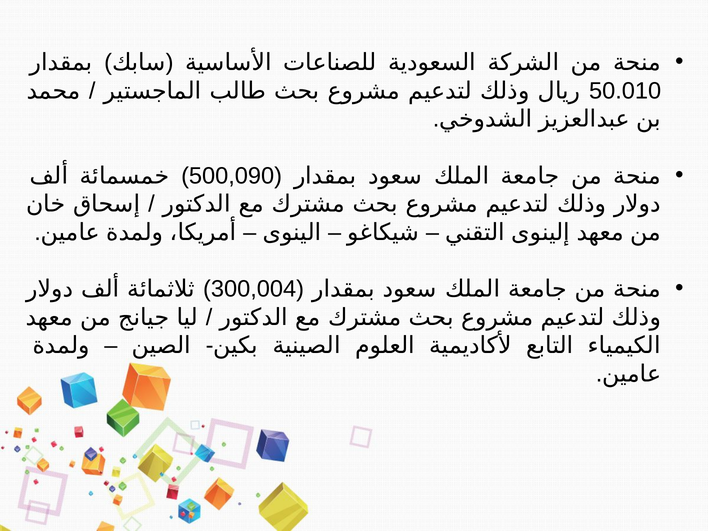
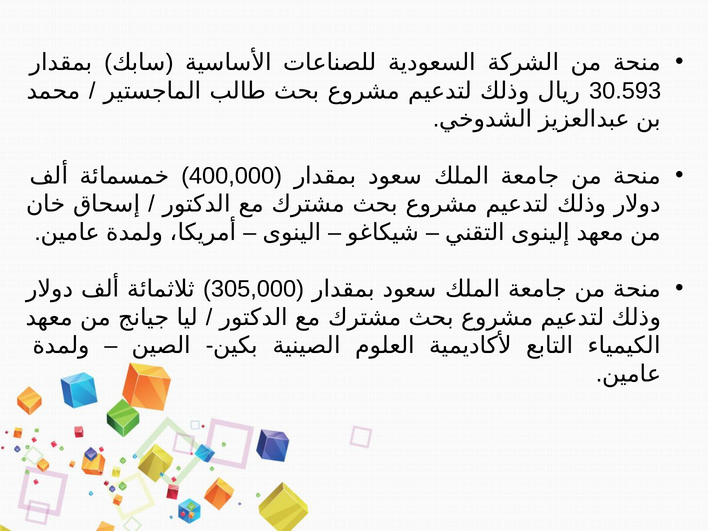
50.010: 50.010 -> 30.593
500,090: 500,090 -> 400,000
300,004: 300,004 -> 305,000
